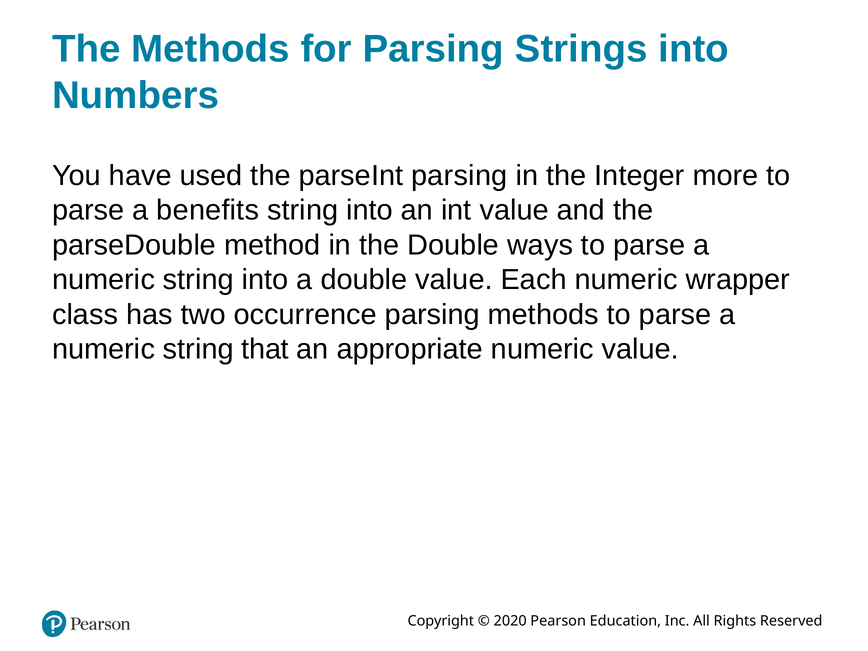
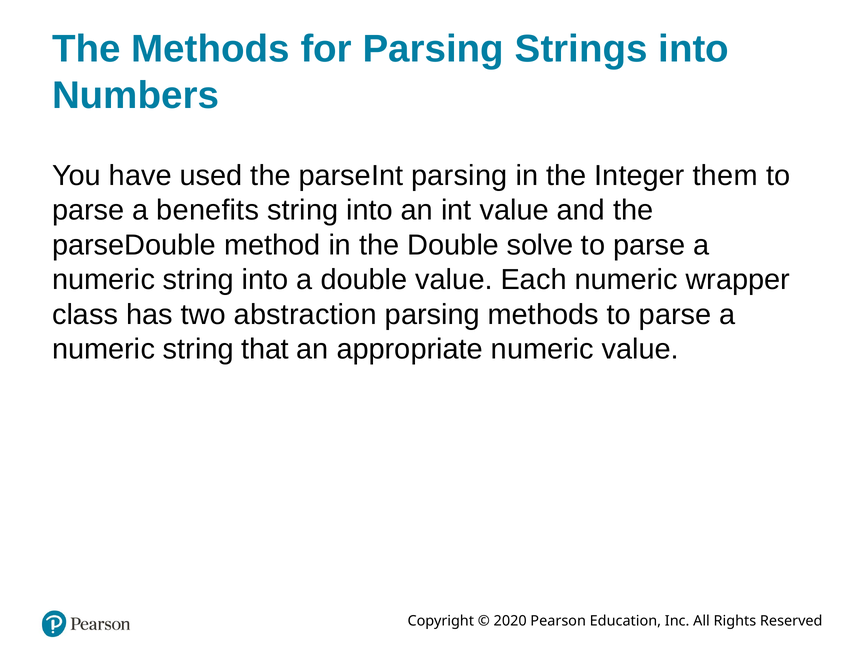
more: more -> them
ways: ways -> solve
occurrence: occurrence -> abstraction
